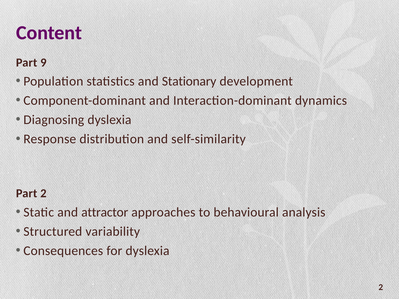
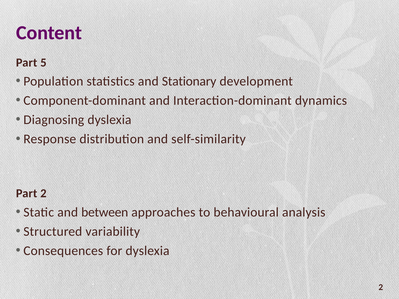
9: 9 -> 5
attractor: attractor -> between
